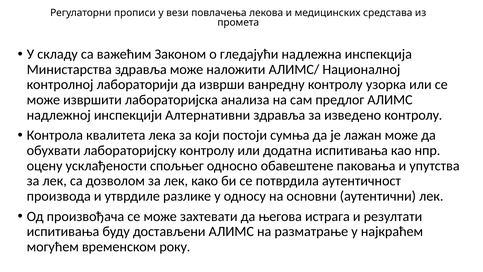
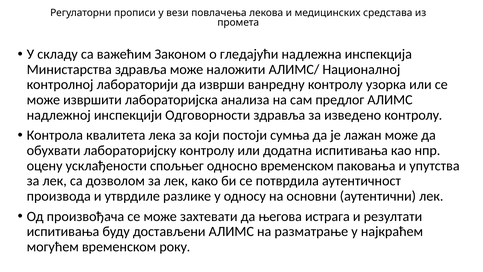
Алтернативни: Алтернативни -> Одговорности
односно обавештене: обавештене -> временском
